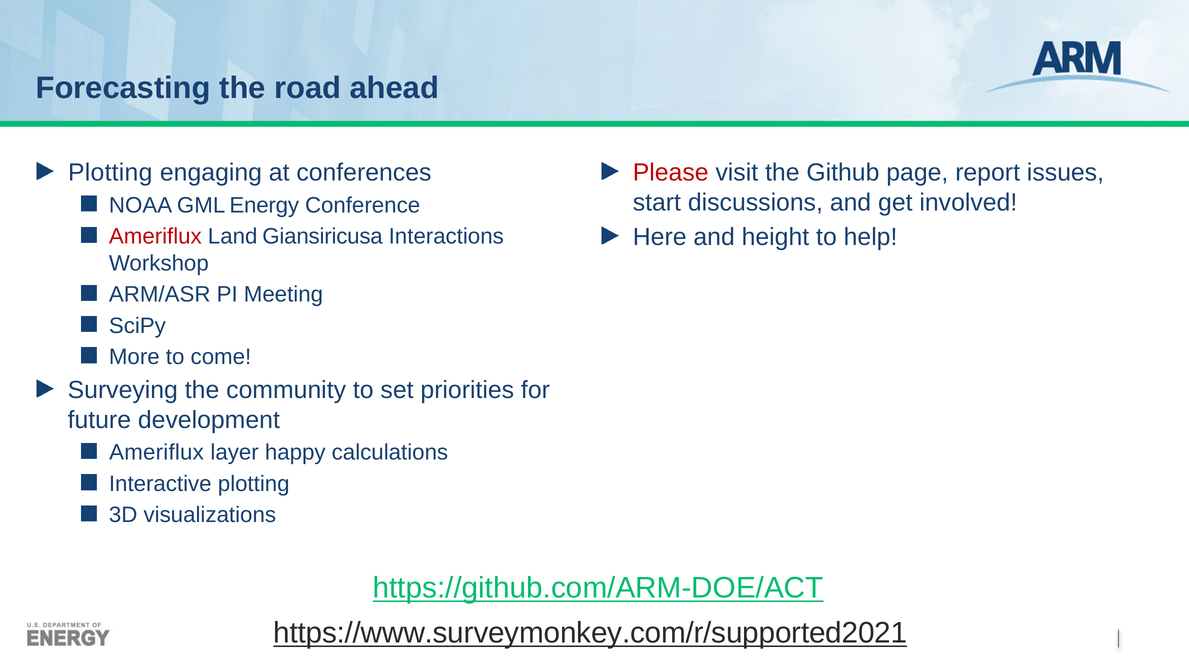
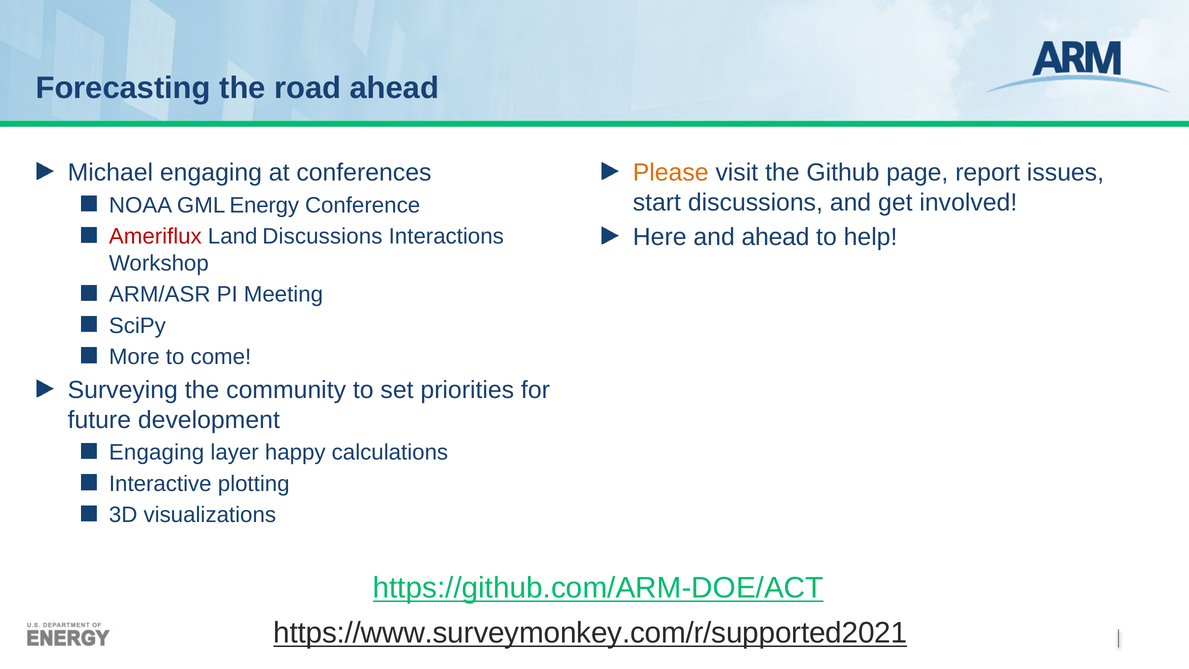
Plotting at (110, 173): Plotting -> Michael
Please colour: red -> orange
and height: height -> ahead
Land Giansiricusa: Giansiricusa -> Discussions
Ameriflux at (157, 452): Ameriflux -> Engaging
